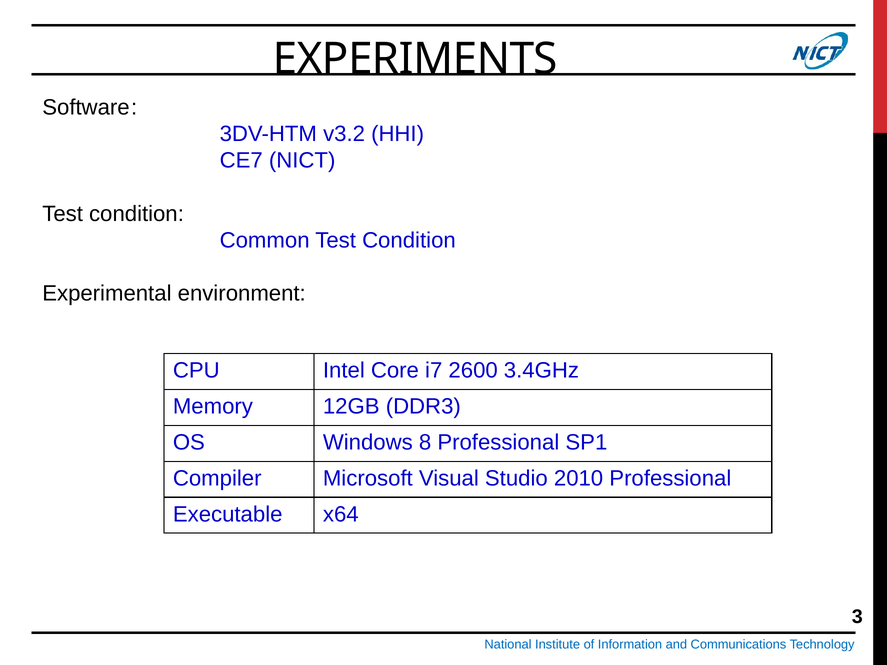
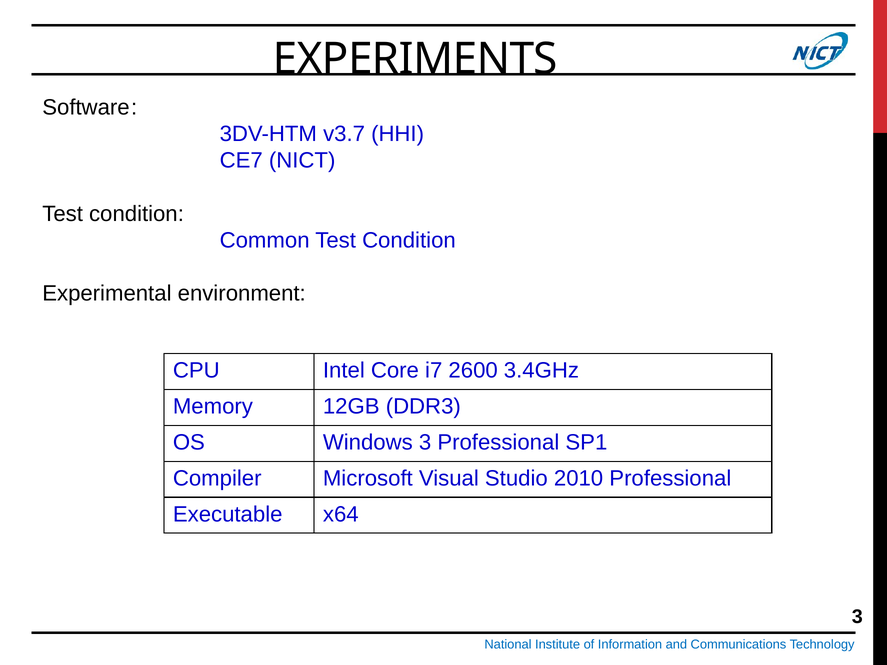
v3.2: v3.2 -> v3.7
Windows 8: 8 -> 3
